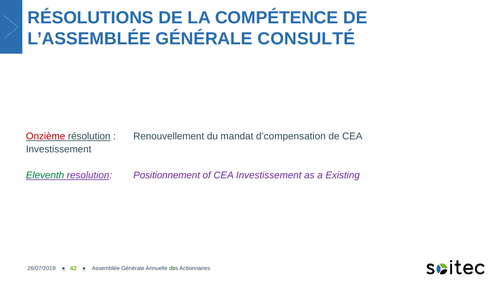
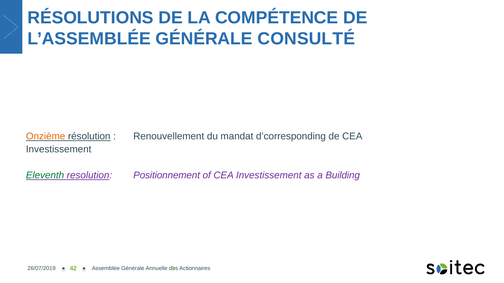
Onzième colour: red -> orange
d’compensation: d’compensation -> d’corresponding
Existing: Existing -> Building
